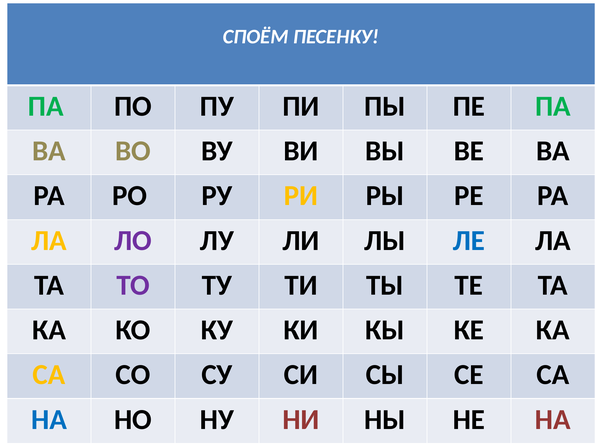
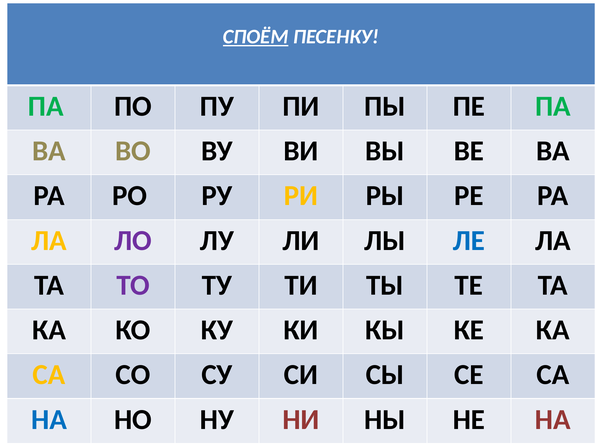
СПОЁМ underline: none -> present
